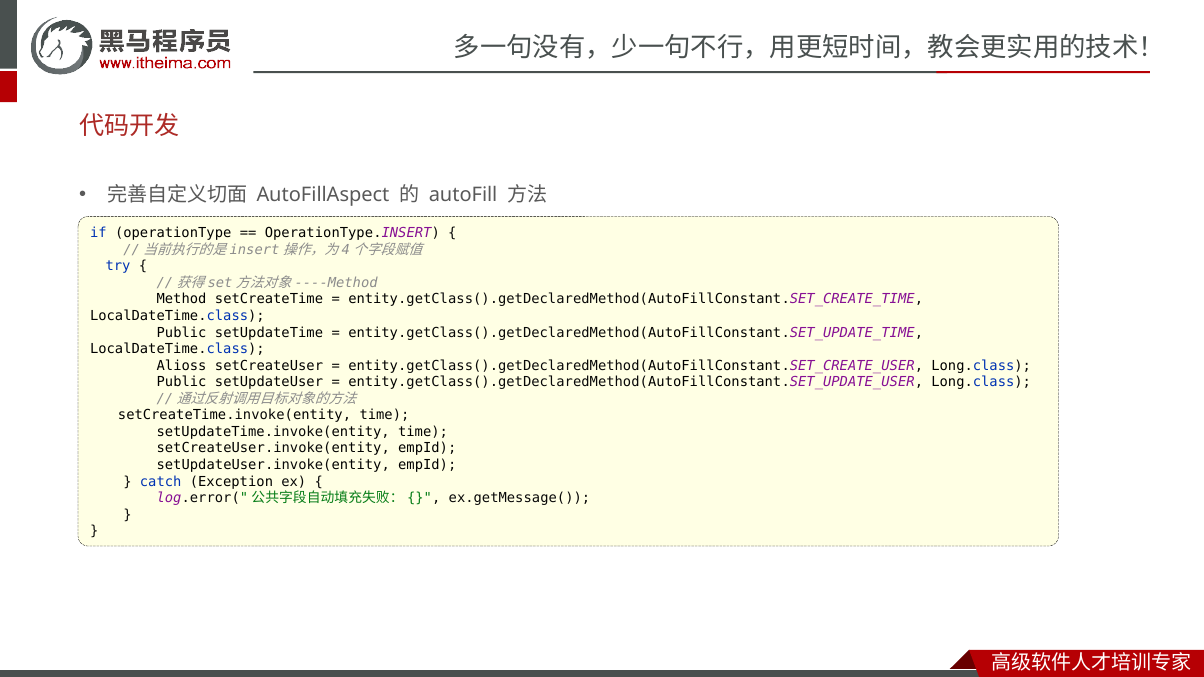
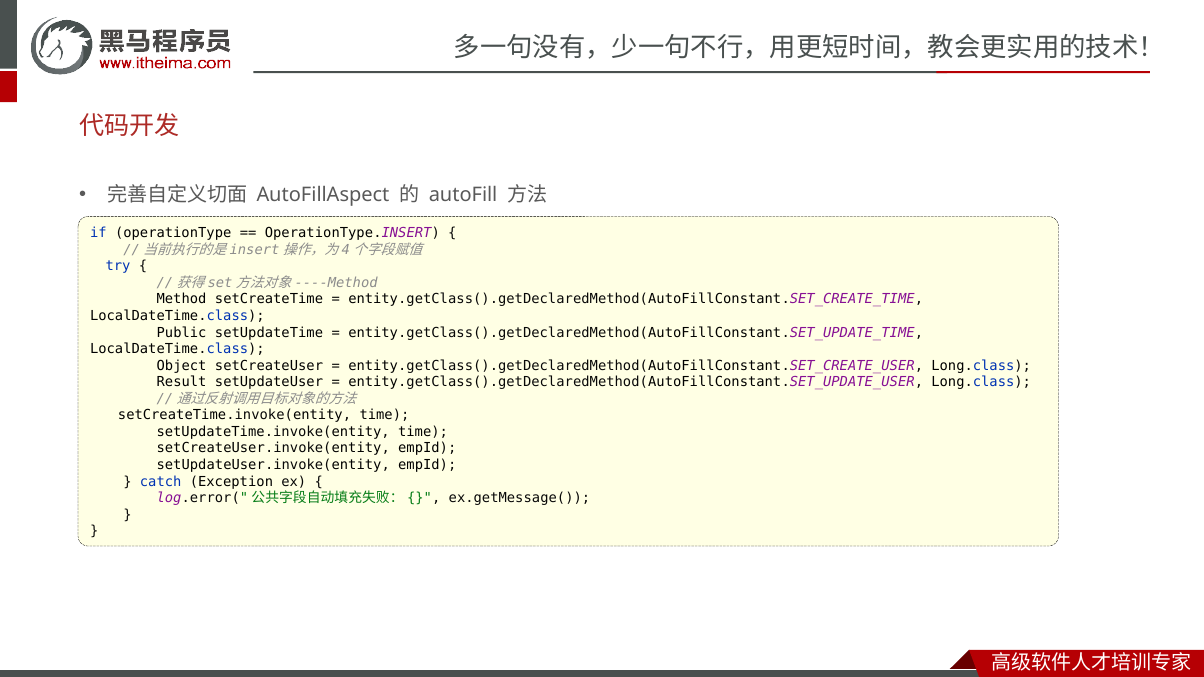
Alioss: Alioss -> Object
Public at (182, 382): Public -> Result
